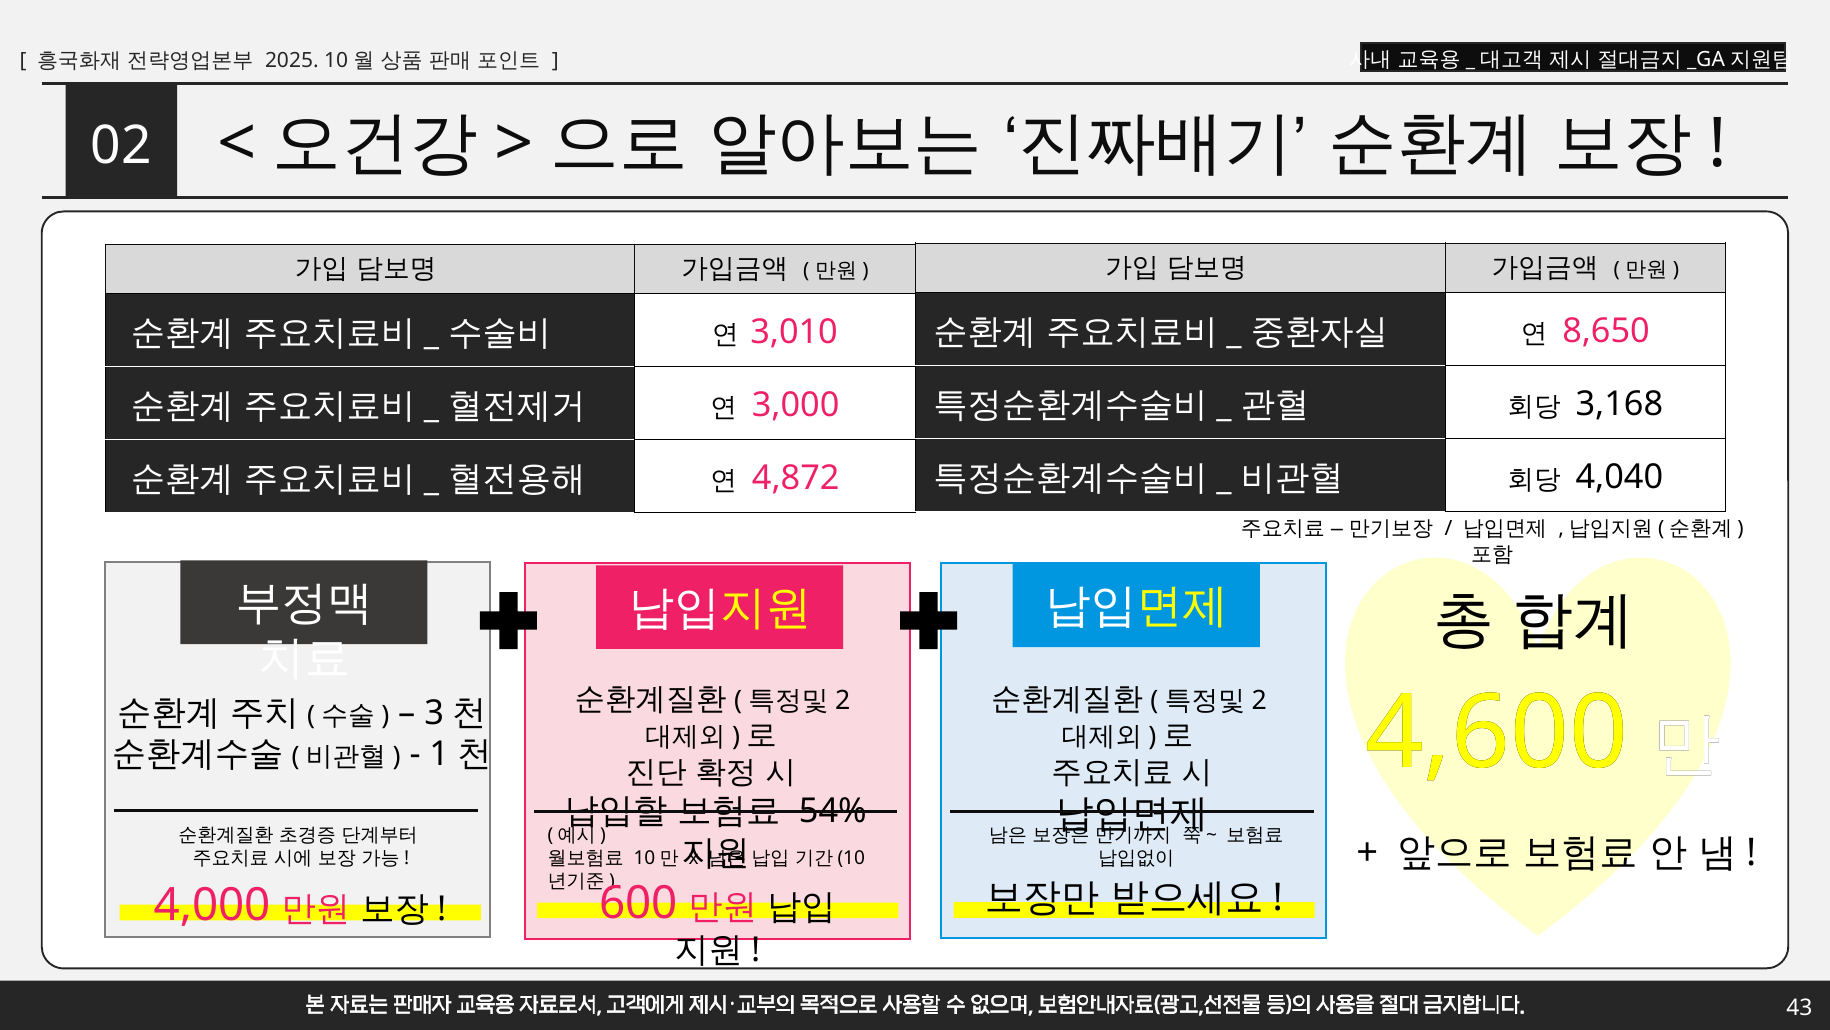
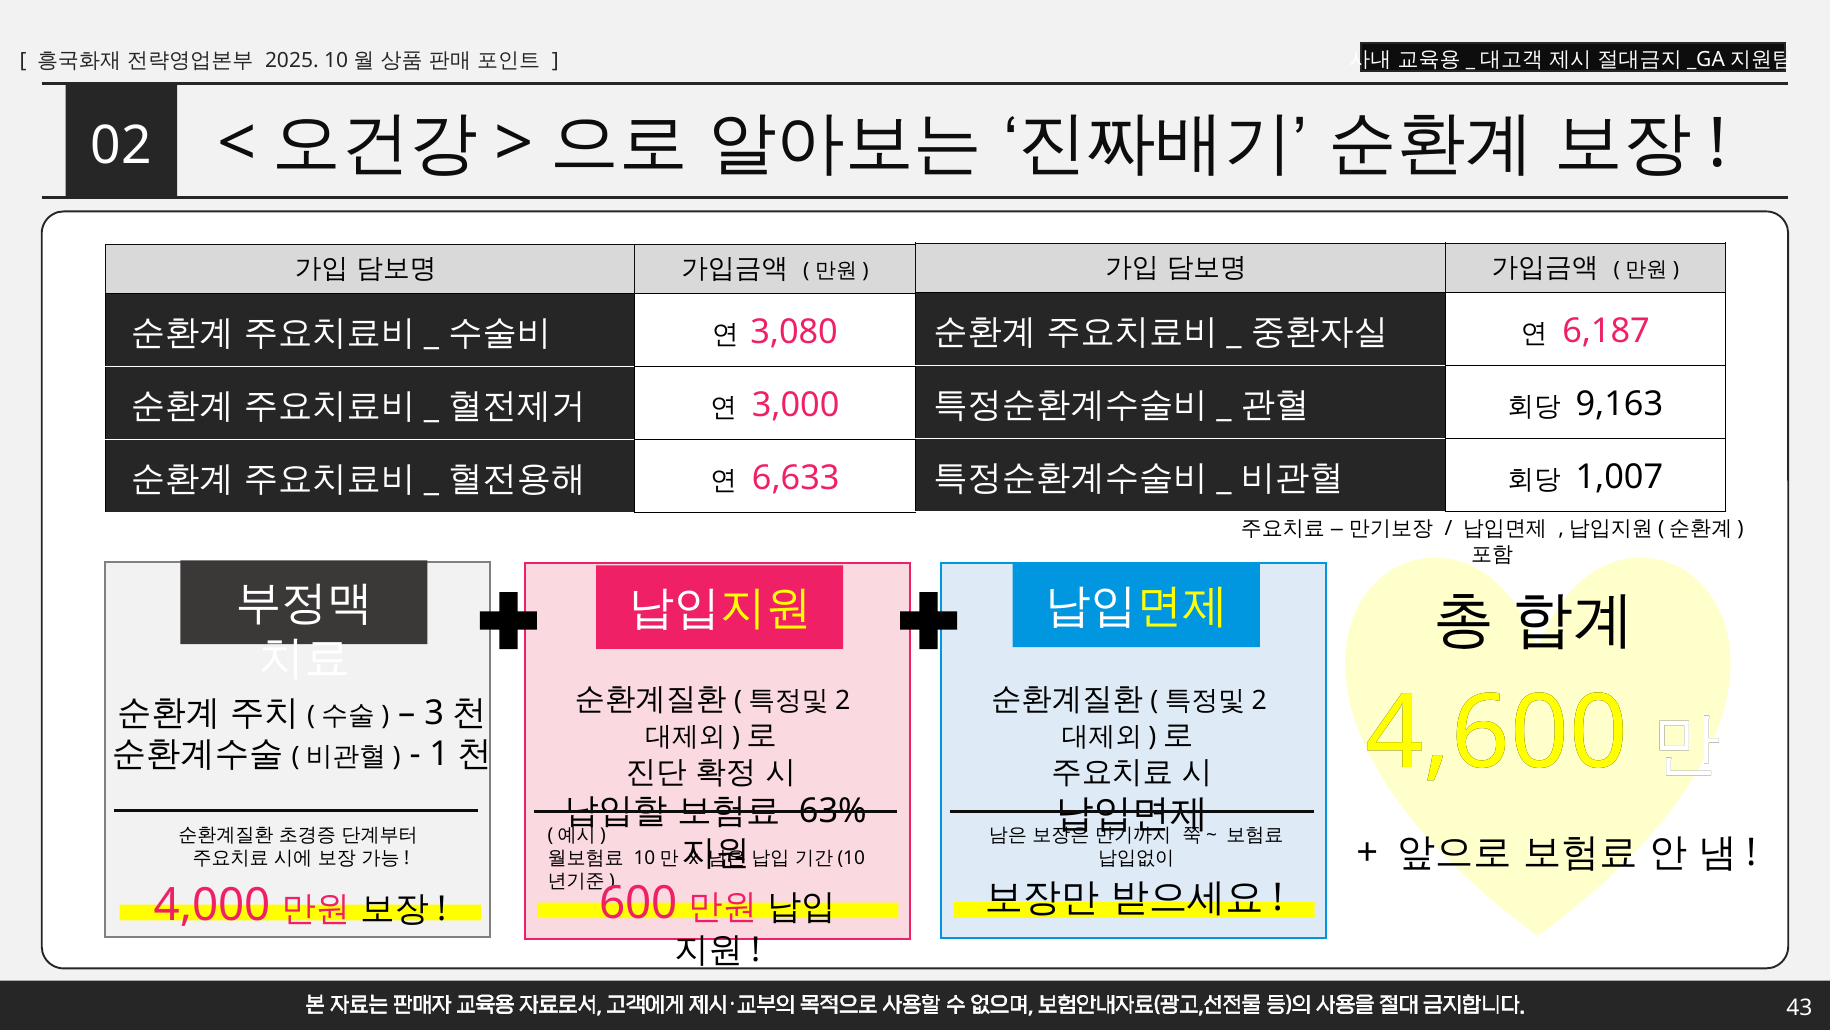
8,650: 8,650 -> 6,187
3,010: 3,010 -> 3,080
3,168: 3,168 -> 9,163
4,040: 4,040 -> 1,007
4,872: 4,872 -> 6,633
54%: 54% -> 63%
